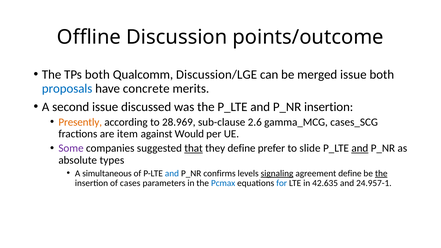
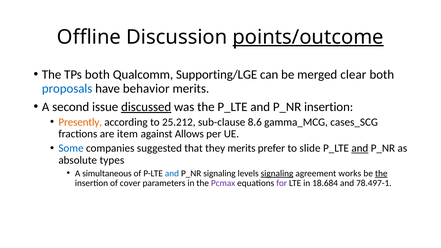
points/outcome underline: none -> present
Discussion/LGE: Discussion/LGE -> Supporting/LGE
merged issue: issue -> clear
concrete: concrete -> behavior
discussed underline: none -> present
28.969: 28.969 -> 25.212
2.6: 2.6 -> 8.6
Would: Would -> Allows
Some colour: purple -> blue
that underline: present -> none
they define: define -> merits
P_NR confirms: confirms -> signaling
agreement define: define -> works
cases: cases -> cover
Pcmax colour: blue -> purple
for colour: blue -> purple
42.635: 42.635 -> 18.684
24.957-1: 24.957-1 -> 78.497-1
